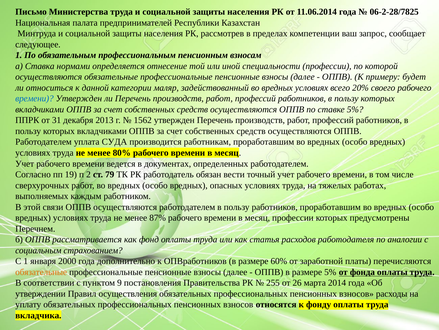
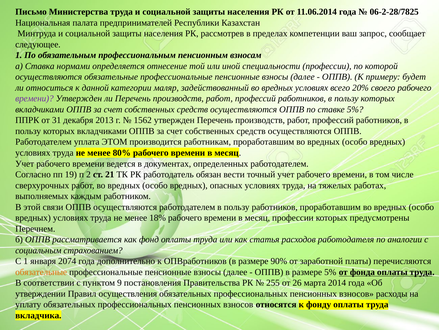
времени at (34, 98) colour: blue -> purple
СУДА: СУДА -> ЭТОМ
79: 79 -> 21
87%: 87% -> 18%
2000: 2000 -> 2074
60%: 60% -> 90%
